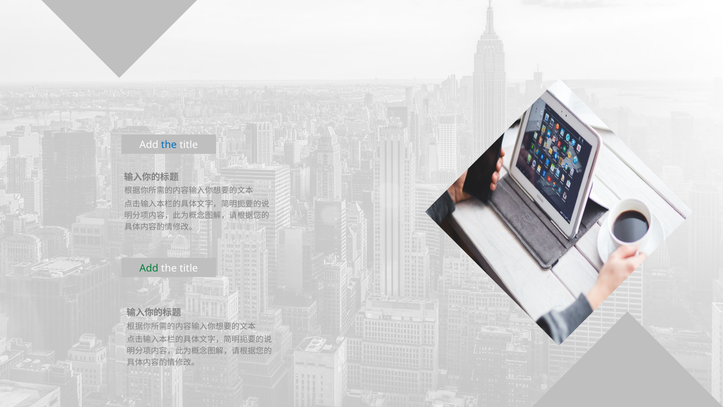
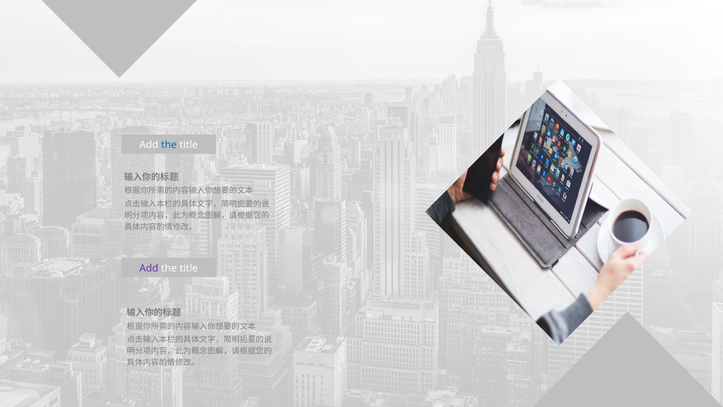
Add at (149, 268) colour: green -> purple
